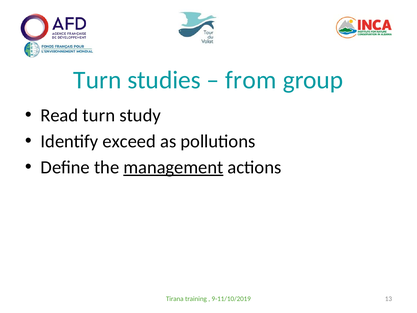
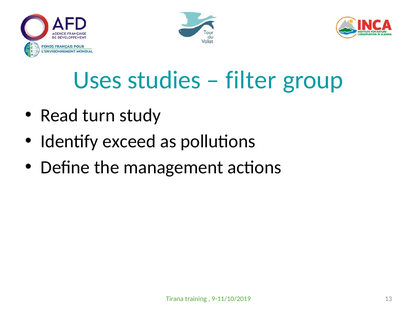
Turn at (97, 80): Turn -> Uses
from: from -> filter
management underline: present -> none
